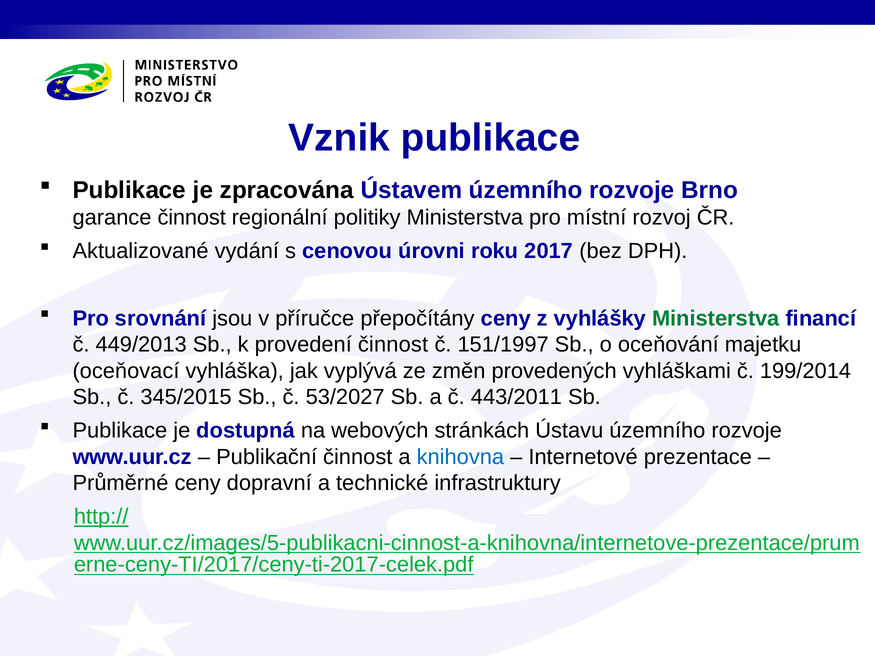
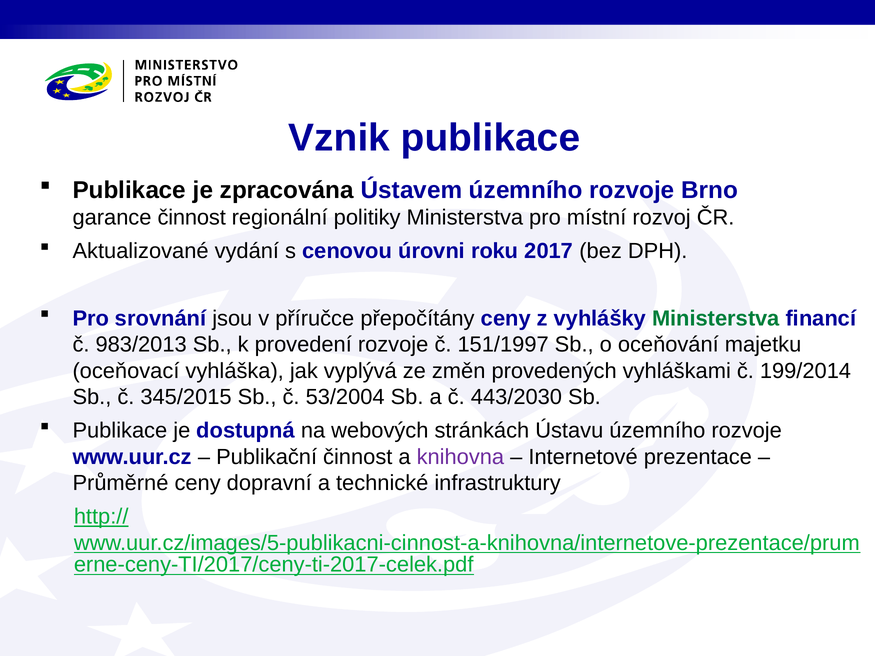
449/2013: 449/2013 -> 983/2013
provedení činnost: činnost -> rozvoje
53/2027: 53/2027 -> 53/2004
443/2011: 443/2011 -> 443/2030
knihovna colour: blue -> purple
